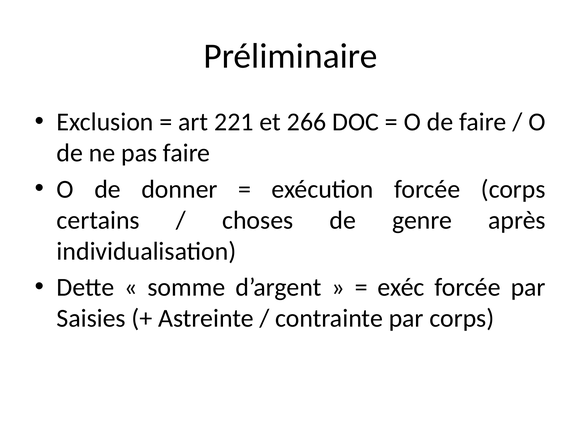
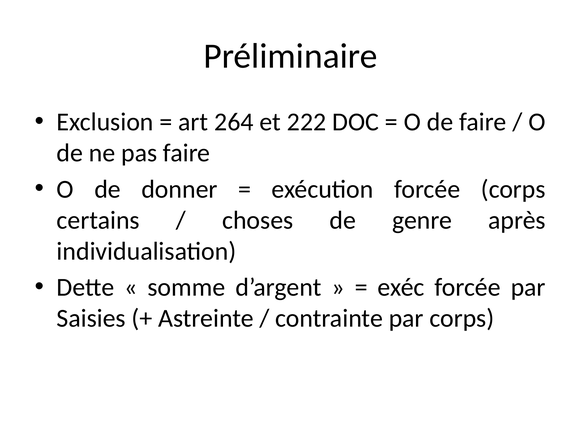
221: 221 -> 264
266: 266 -> 222
